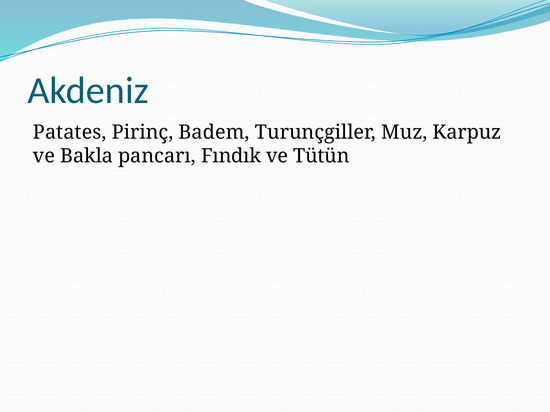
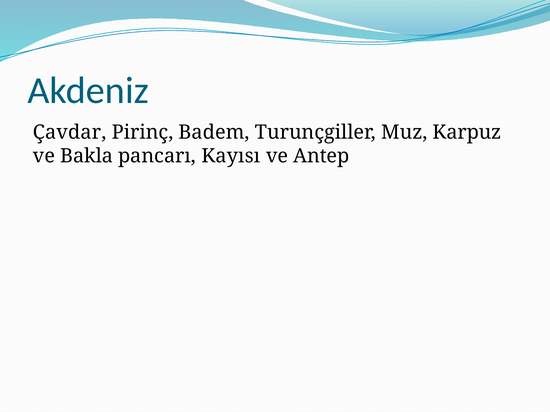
Patates: Patates -> Çavdar
Fındık: Fındık -> Kayısı
Tütün: Tütün -> Antep
